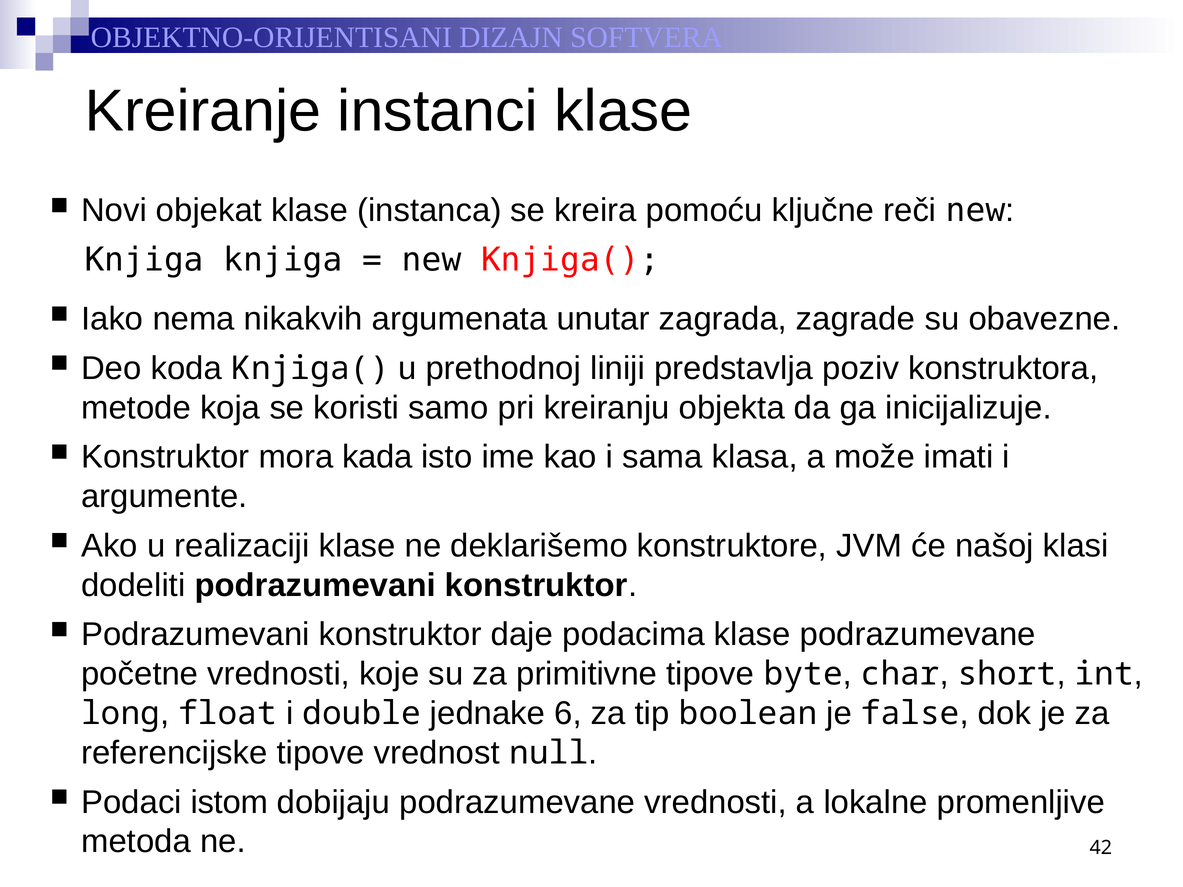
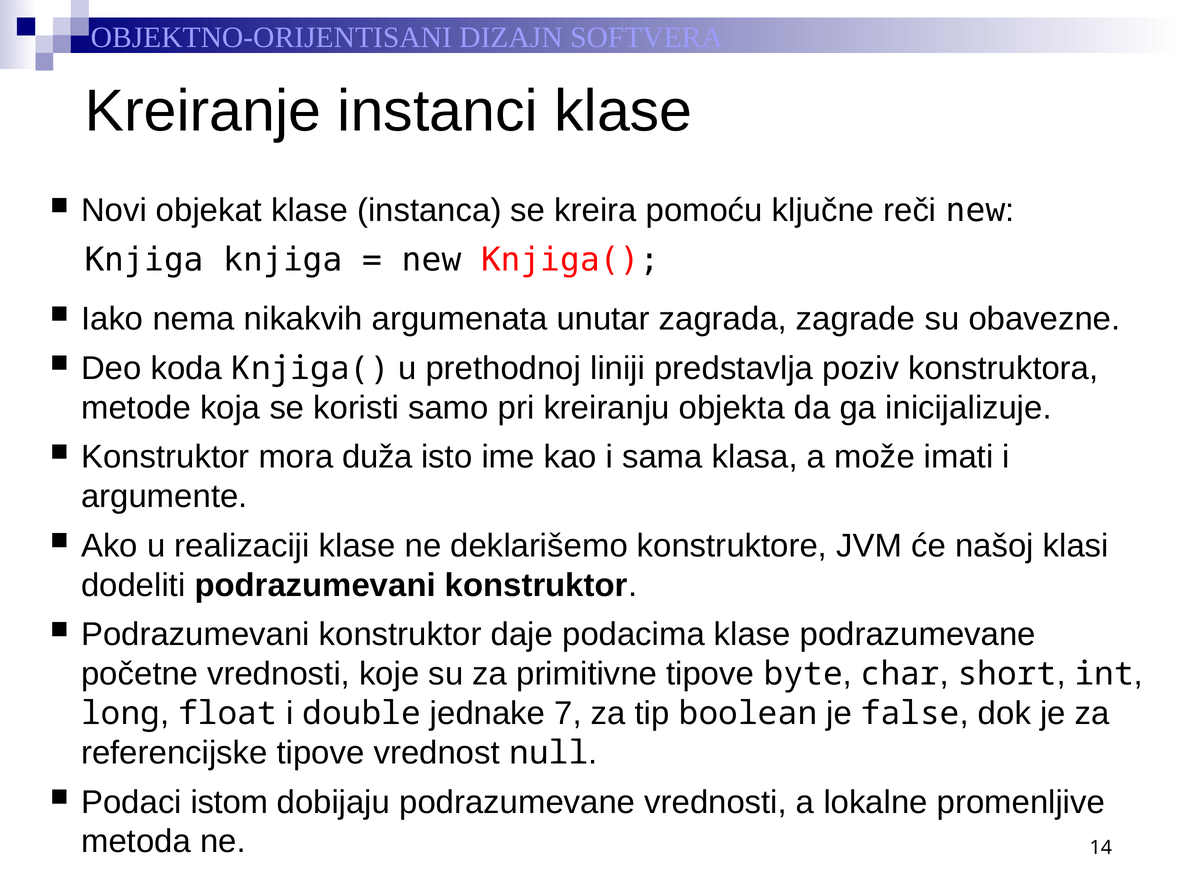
kada: kada -> duža
6: 6 -> 7
42: 42 -> 14
